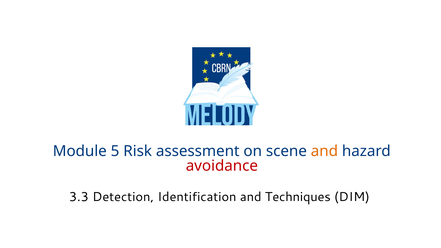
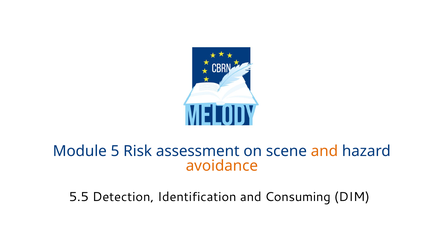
avoidance colour: red -> orange
3.3: 3.3 -> 5.5
Techniques: Techniques -> Consuming
